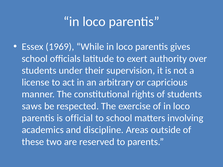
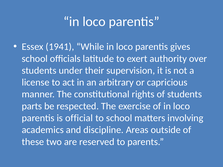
1969: 1969 -> 1941
saws: saws -> parts
